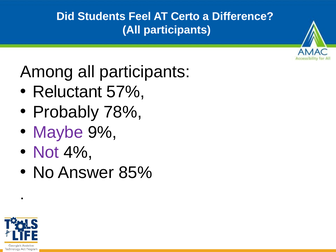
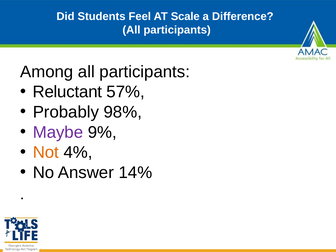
Certo: Certo -> Scale
78%: 78% -> 98%
Not colour: purple -> orange
85%: 85% -> 14%
